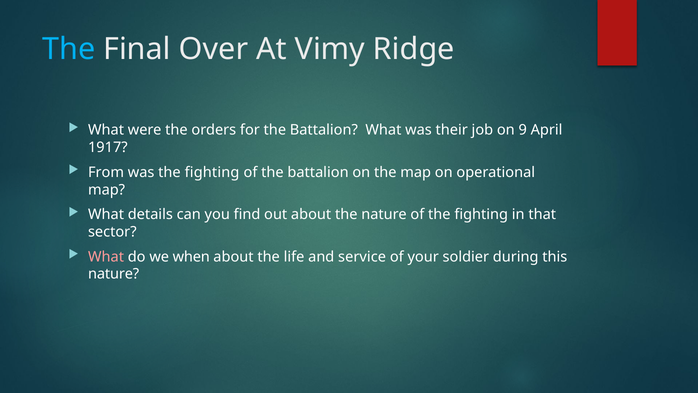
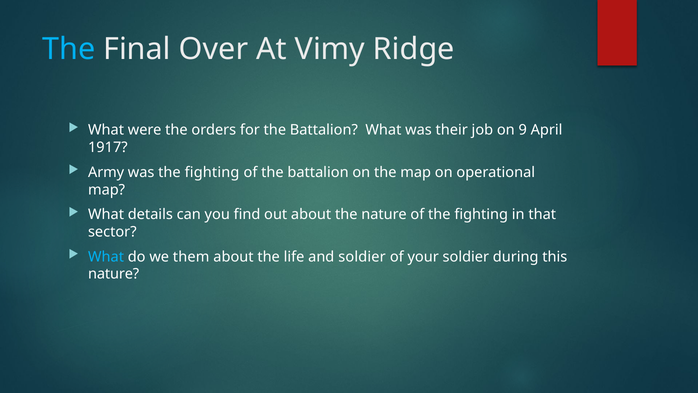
From: From -> Army
What at (106, 256) colour: pink -> light blue
when: when -> them
and service: service -> soldier
